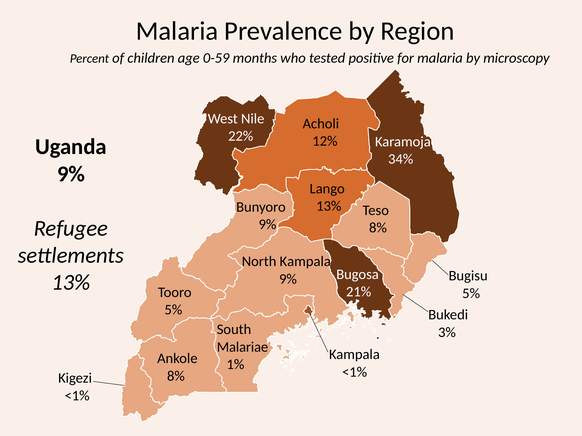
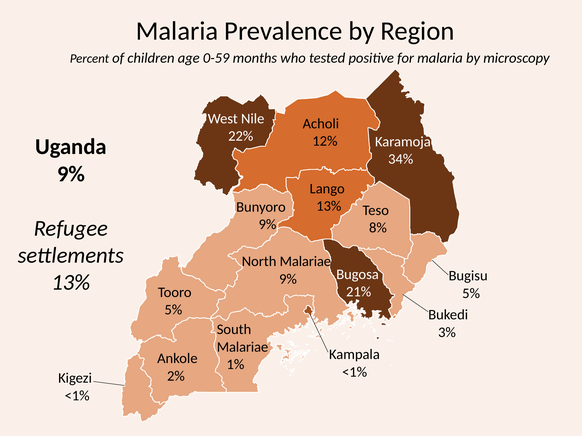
North Kampala: Kampala -> Malariae
8% at (176, 376): 8% -> 2%
